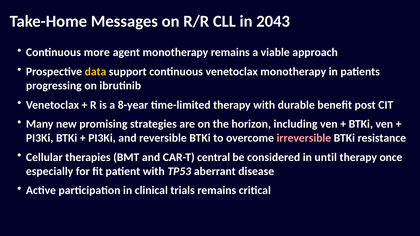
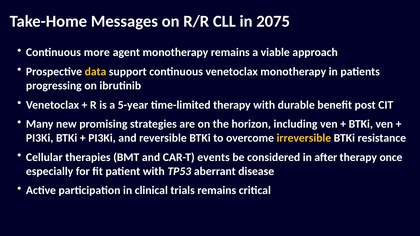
2043: 2043 -> 2075
8-year: 8-year -> 5-year
irreversible colour: pink -> yellow
central: central -> events
until: until -> after
